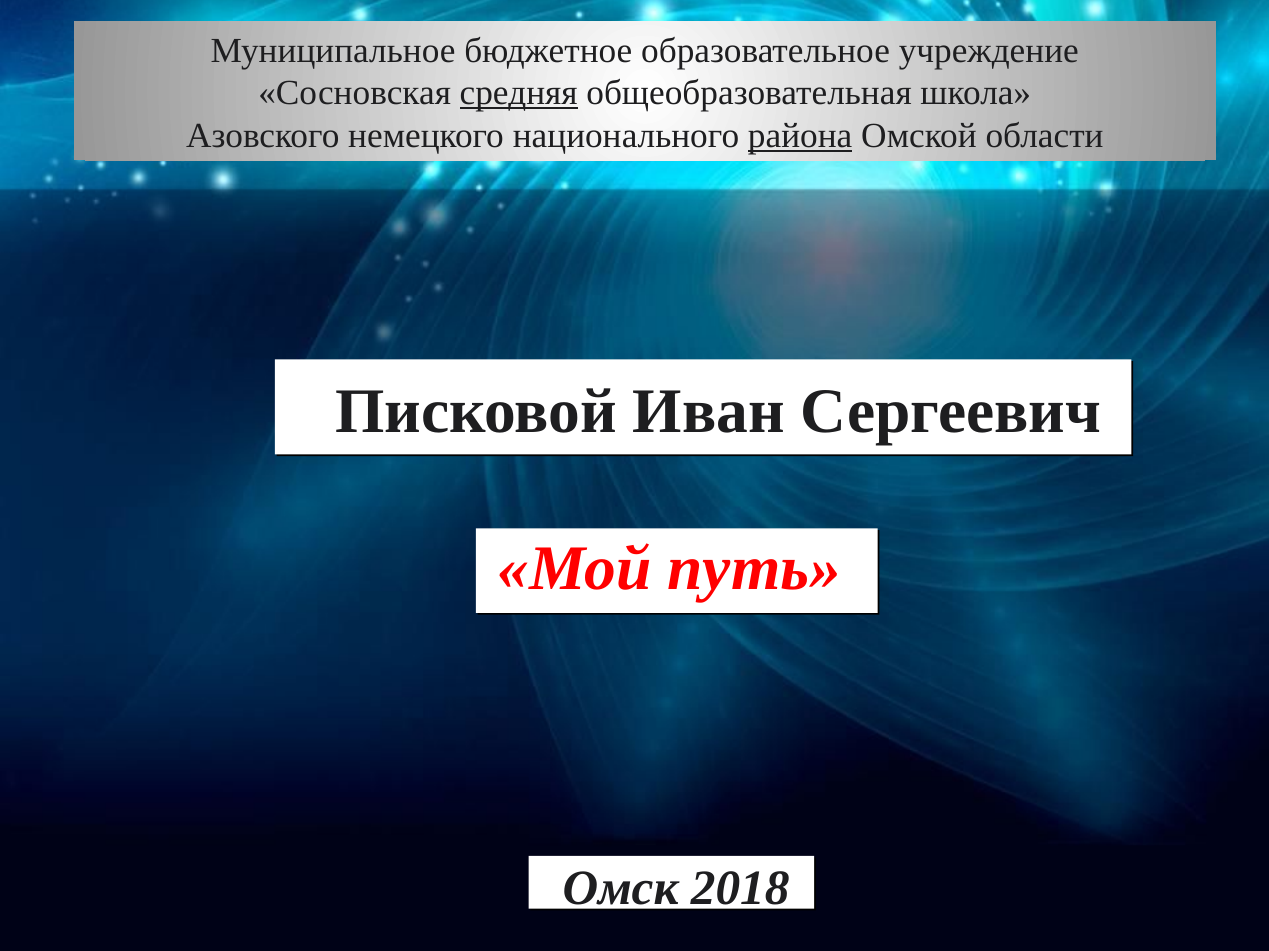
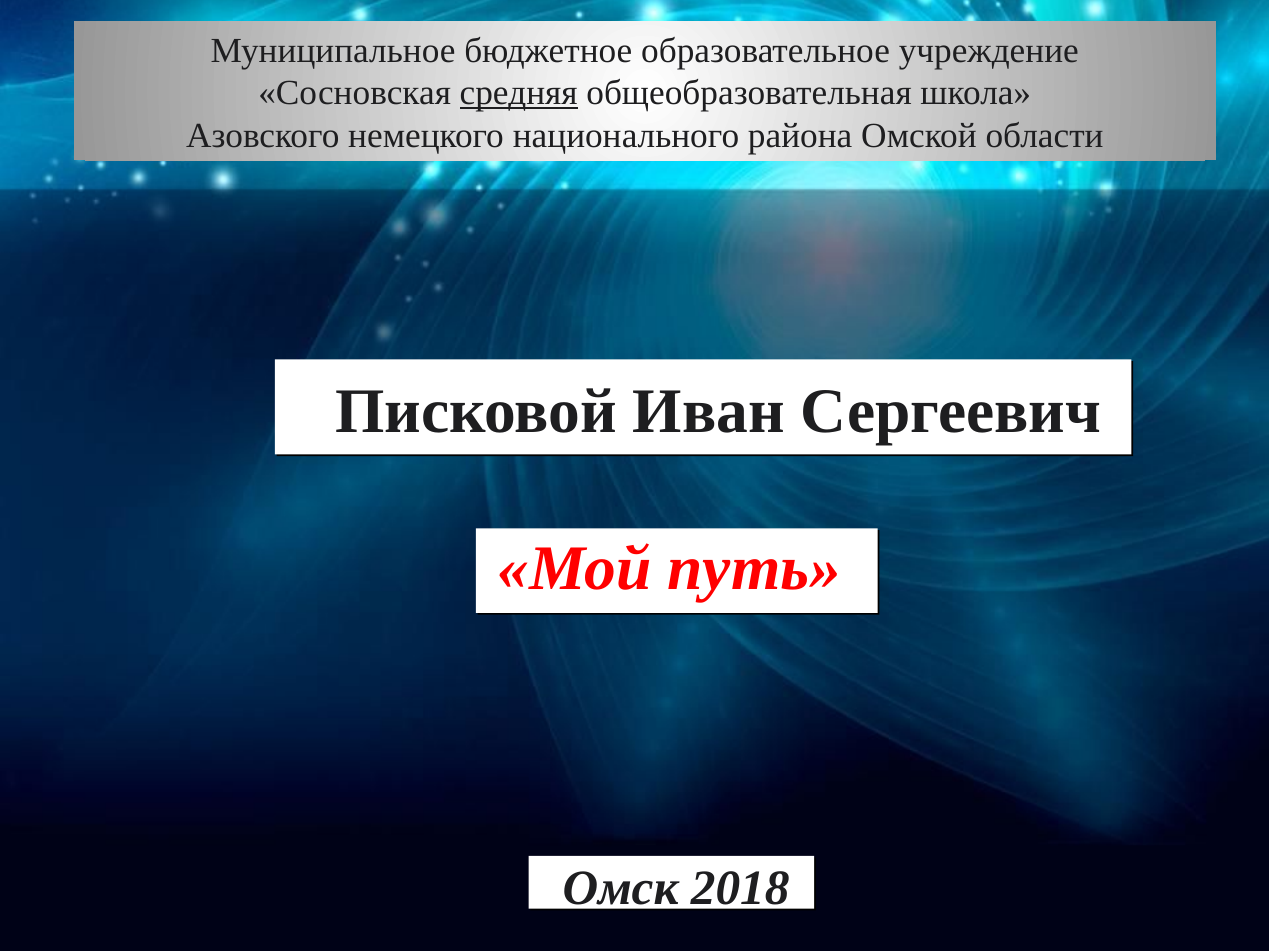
района underline: present -> none
